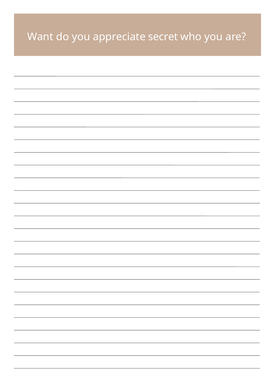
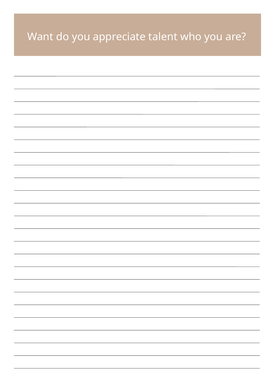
secret: secret -> talent
